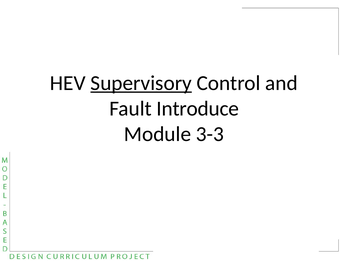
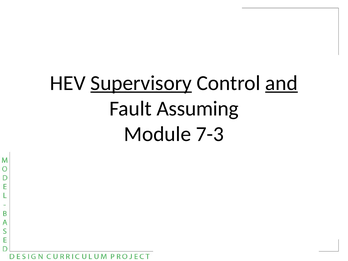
and underline: none -> present
Introduce: Introduce -> Assuming
3-3: 3-3 -> 7-3
